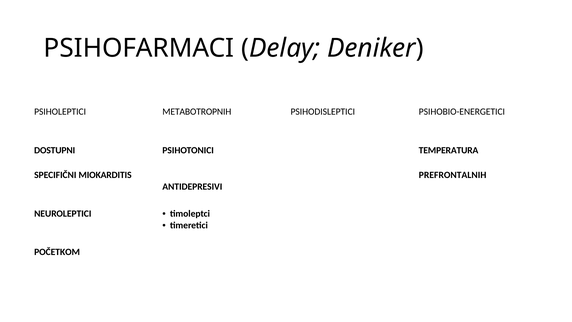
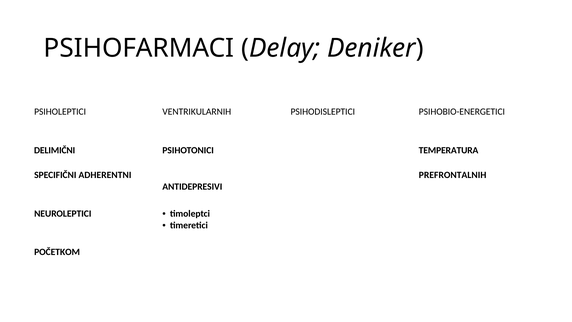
METABOTROPNIH: METABOTROPNIH -> VENTRIKULARNIH
DOSTUPNI: DOSTUPNI -> DELIMIČNI
MIOKARDITIS: MIOKARDITIS -> ADHERENTNI
